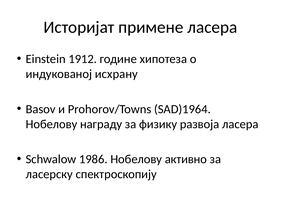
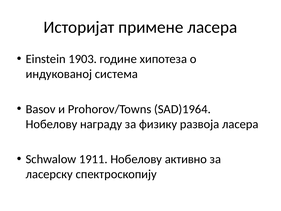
1912: 1912 -> 1903
исхрану: исхрану -> система
1986: 1986 -> 1911
